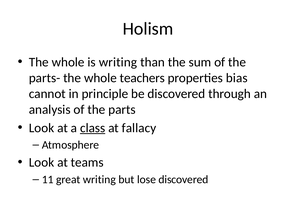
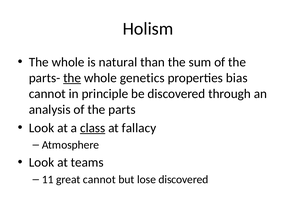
is writing: writing -> natural
the at (72, 78) underline: none -> present
teachers: teachers -> genetics
great writing: writing -> cannot
